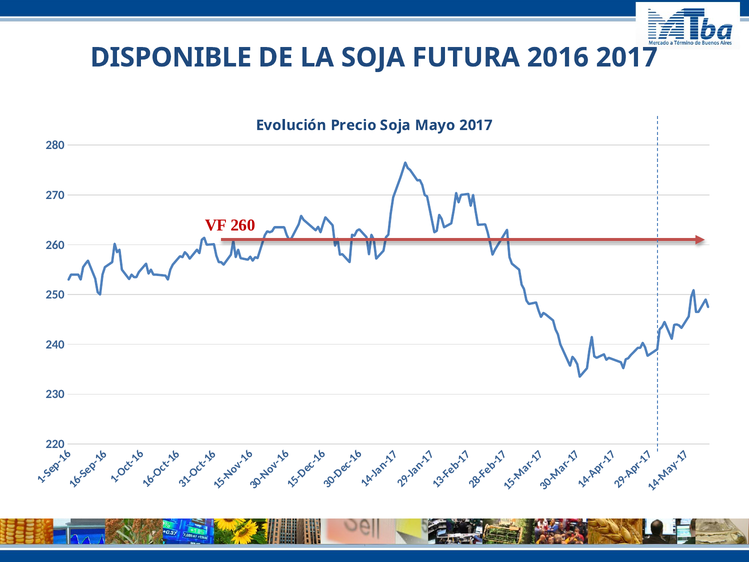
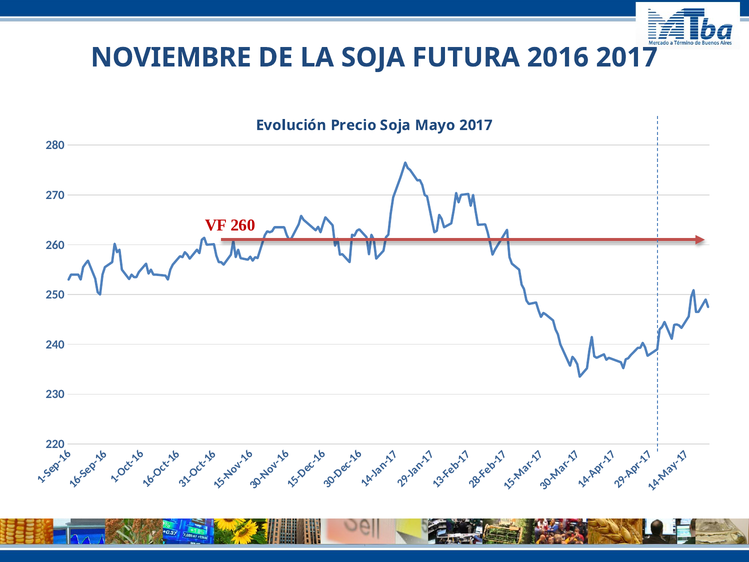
DISPONIBLE: DISPONIBLE -> NOVIEMBRE
